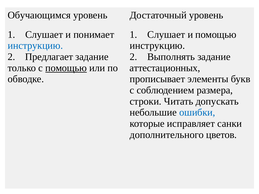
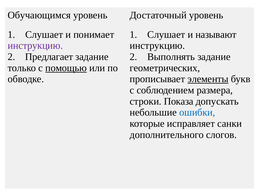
и помощью: помощью -> называют
инструкцию at (35, 46) colour: blue -> purple
аттестационных: аттестационных -> геометрических
элементы underline: none -> present
Читать: Читать -> Показа
цветов: цветов -> слогов
